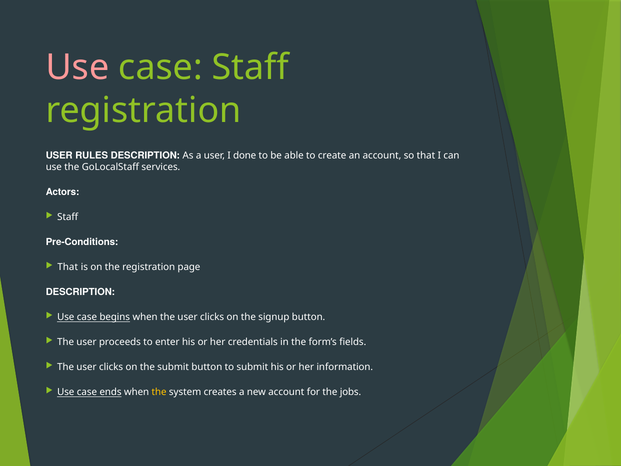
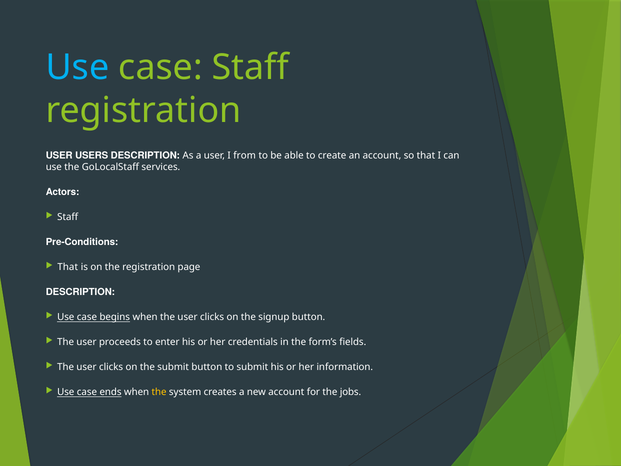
Use at (77, 68) colour: pink -> light blue
RULES: RULES -> USERS
done: done -> from
